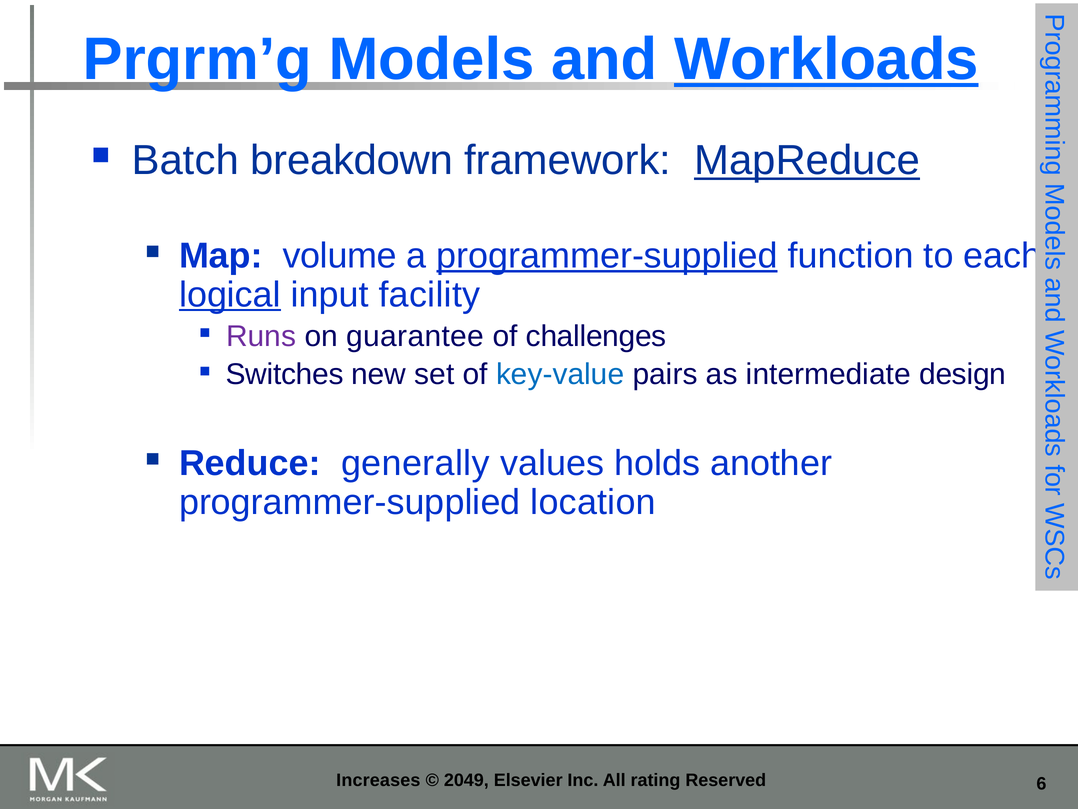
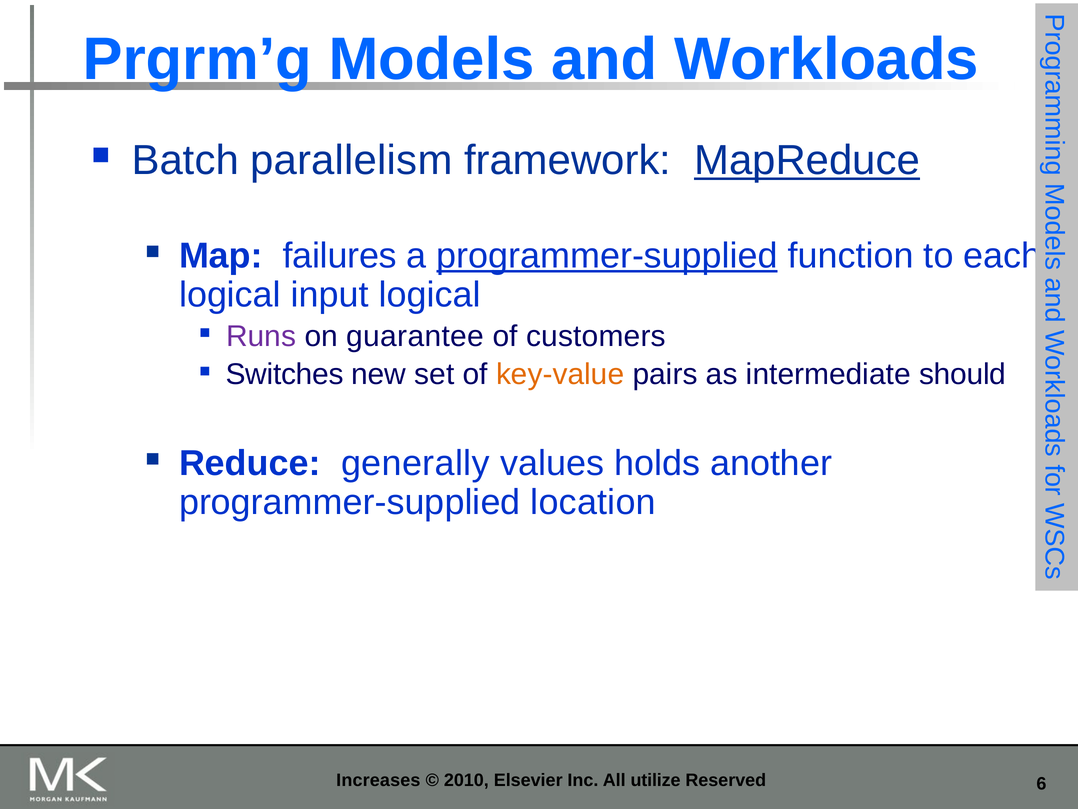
Workloads underline: present -> none
breakdown: breakdown -> parallelism
volume: volume -> failures
logical at (230, 294) underline: present -> none
input facility: facility -> logical
challenges: challenges -> customers
key-value colour: blue -> orange
design: design -> should
2049: 2049 -> 2010
rating: rating -> utilize
